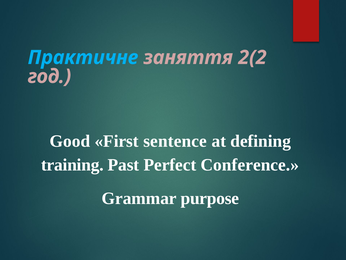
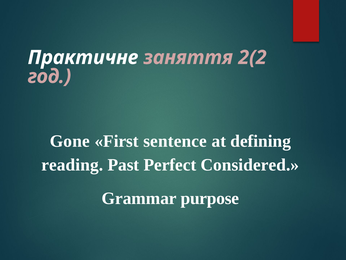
Практичне colour: light blue -> white
Good: Good -> Gone
training: training -> reading
Conference: Conference -> Considered
